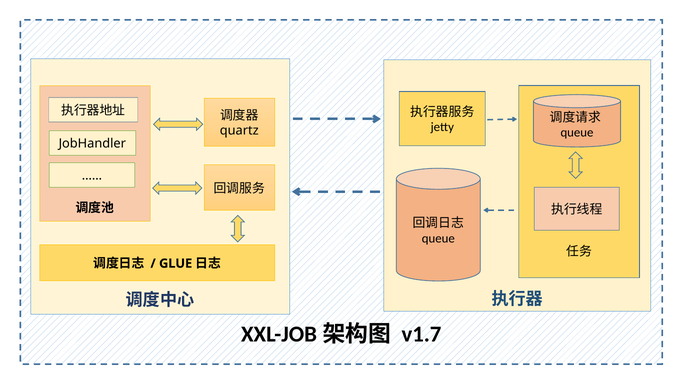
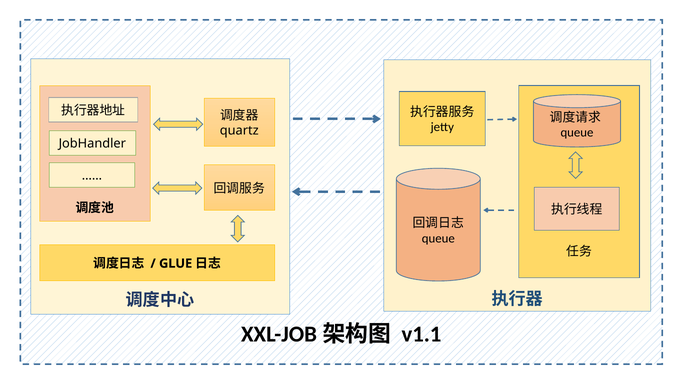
v1.7: v1.7 -> v1.1
